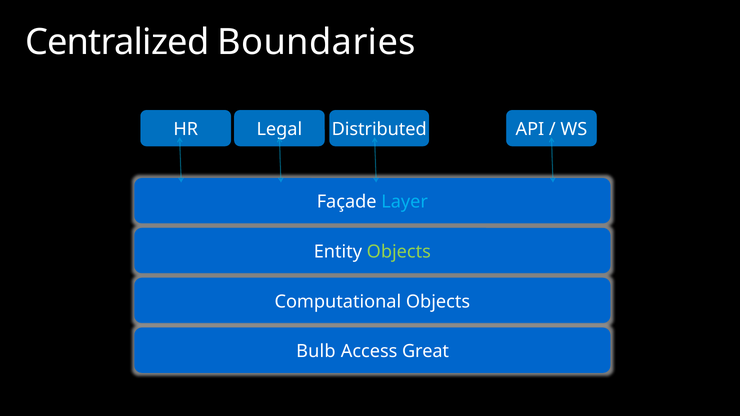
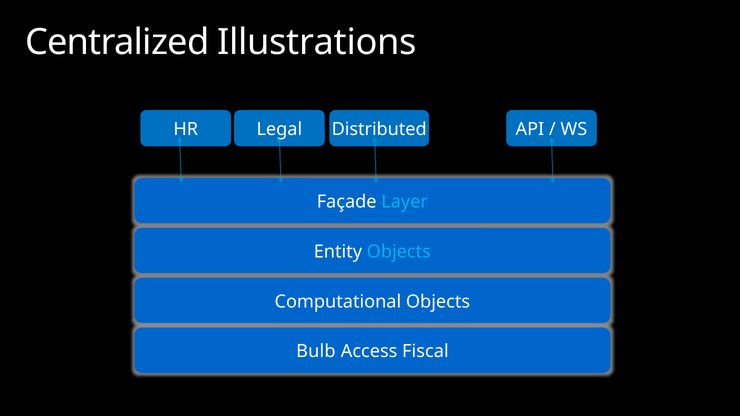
Boundaries: Boundaries -> Illustrations
Objects at (399, 252) colour: light green -> light blue
Great: Great -> Fiscal
